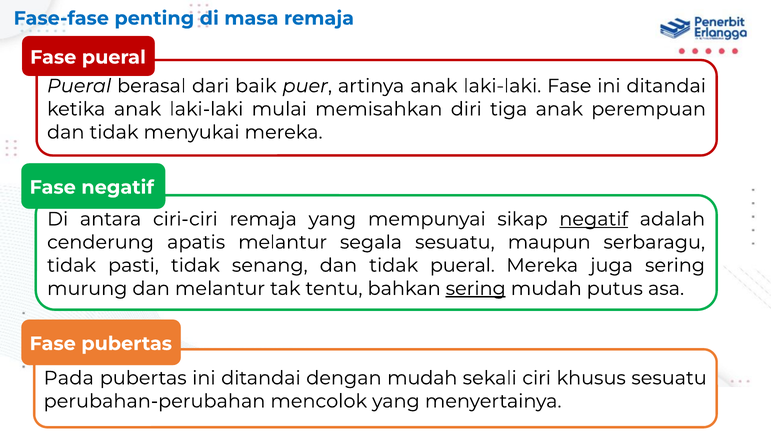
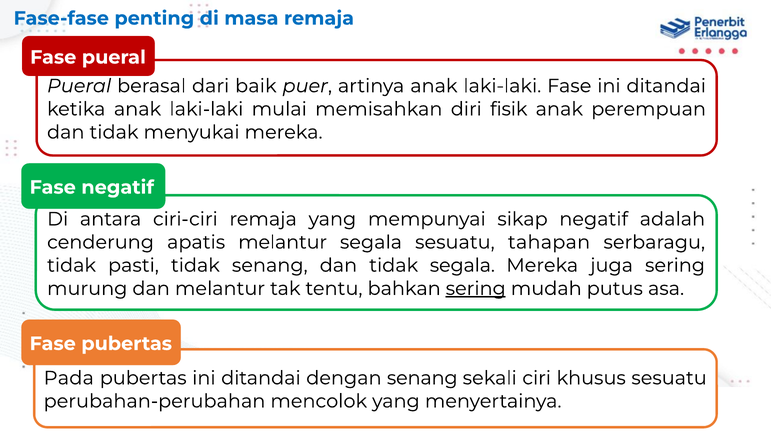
tiga: tiga -> fisik
negatif at (594, 219) underline: present -> none
maupun: maupun -> tahapan
tidak pueral: pueral -> segala
dengan mudah: mudah -> senang
